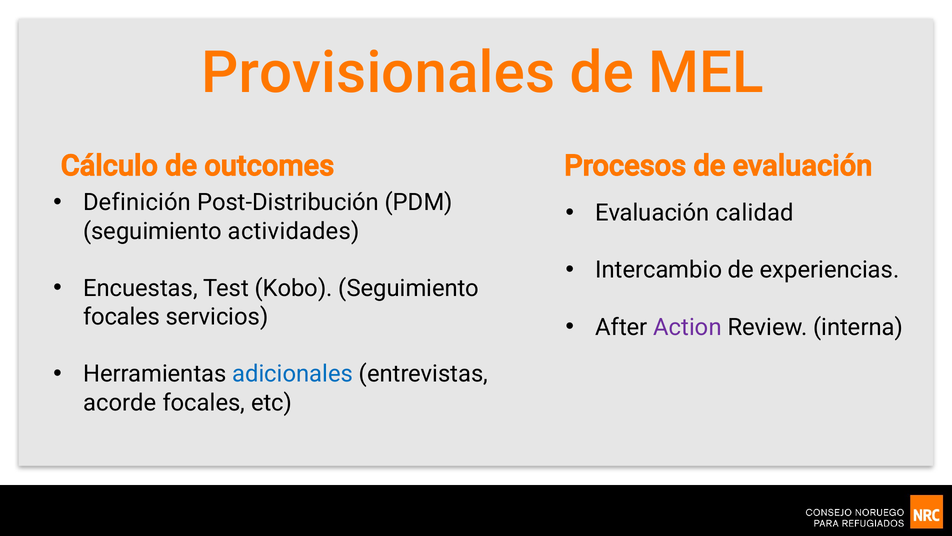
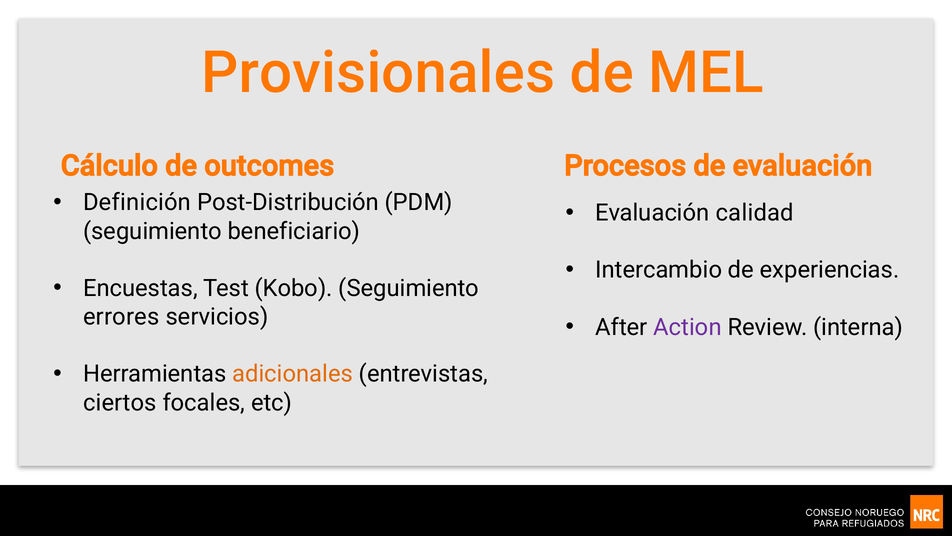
actividades: actividades -> beneficiario
focales at (121, 317): focales -> errores
adicionales colour: blue -> orange
acorde: acorde -> ciertos
